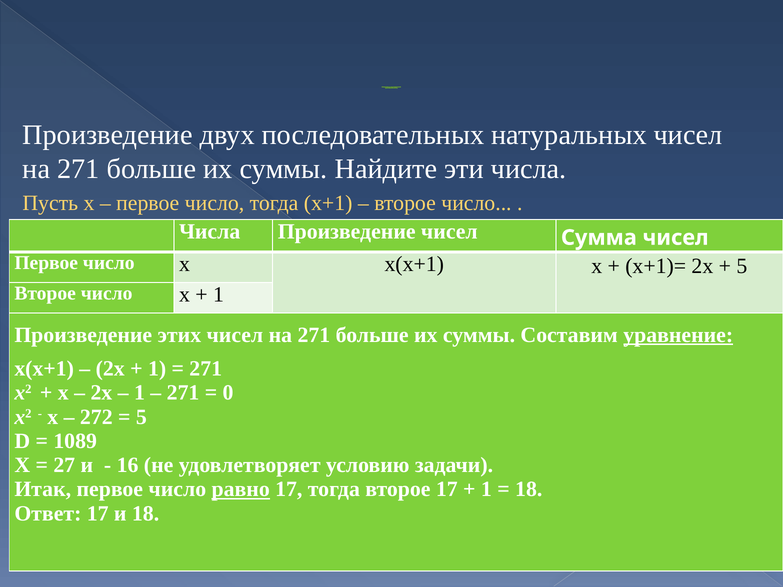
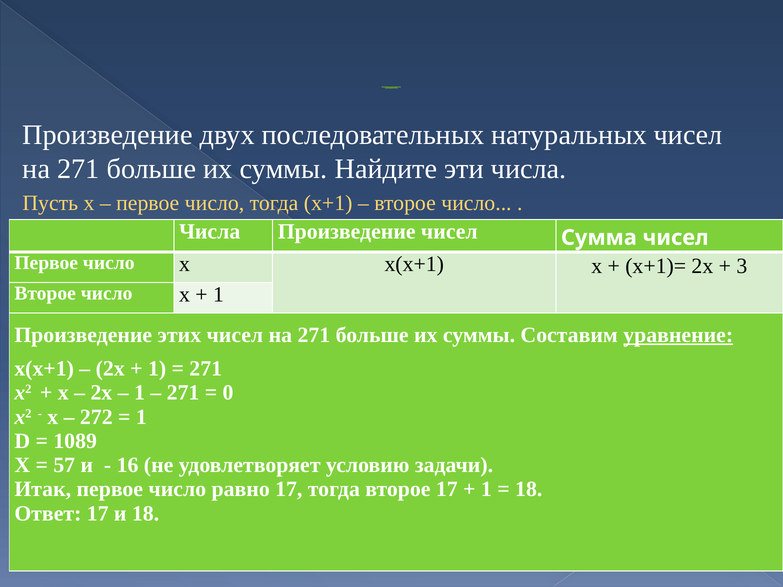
5 at (742, 266): 5 -> 3
5 at (141, 417): 5 -> 1
27: 27 -> 57
равно underline: present -> none
